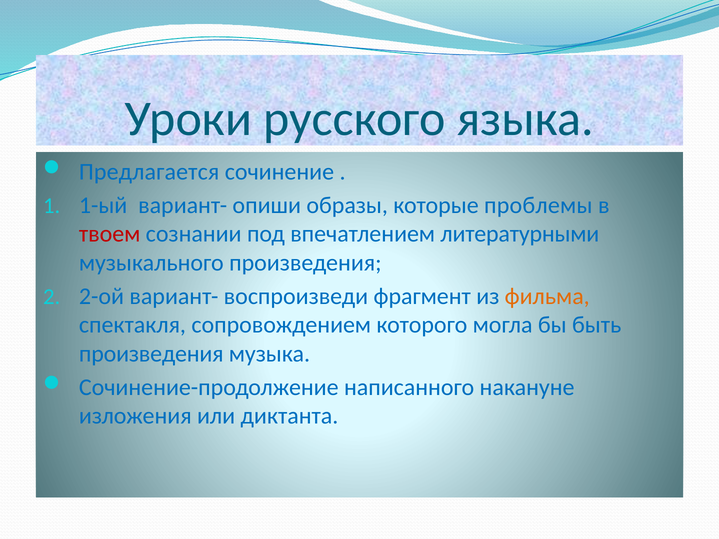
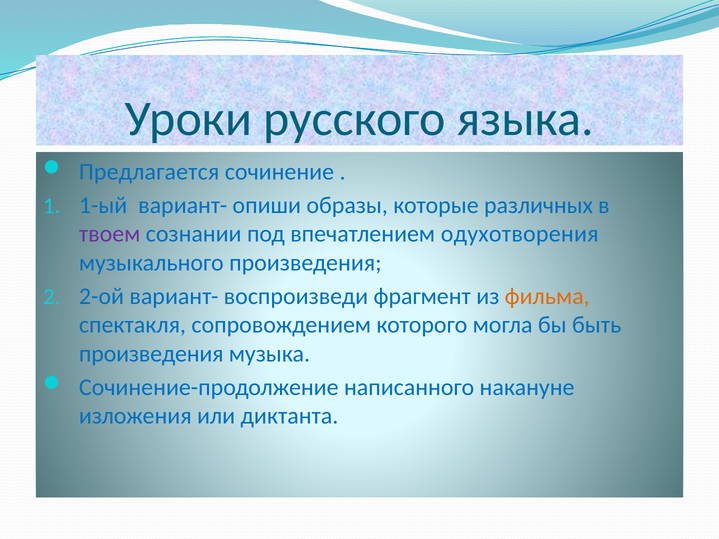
проблемы: проблемы -> различных
твоем colour: red -> purple
литературными: литературными -> одухотворения
